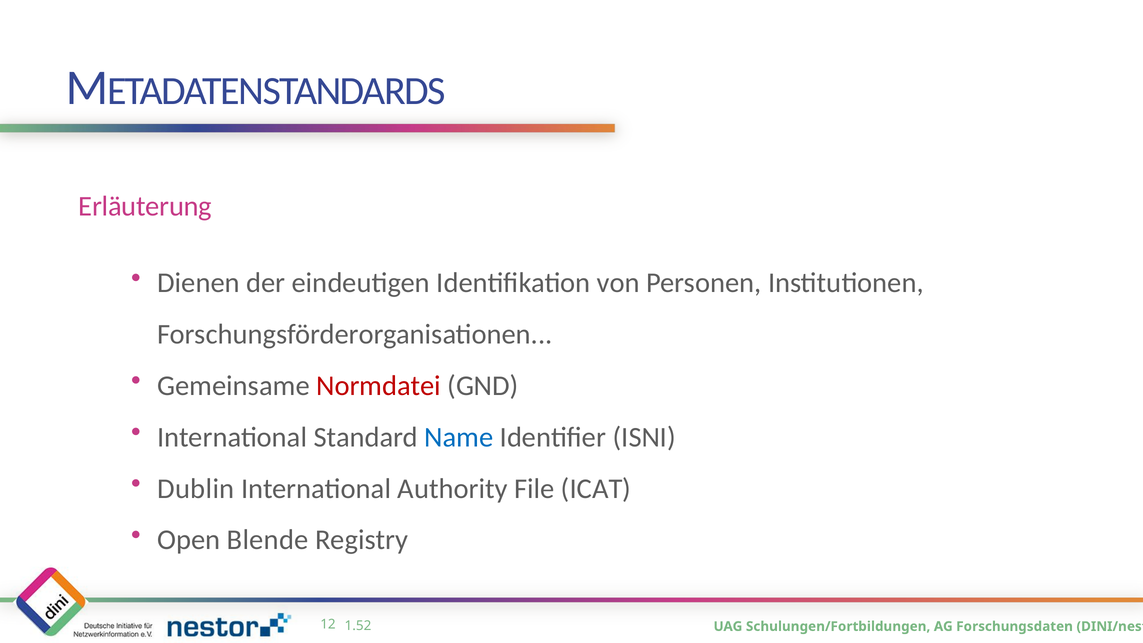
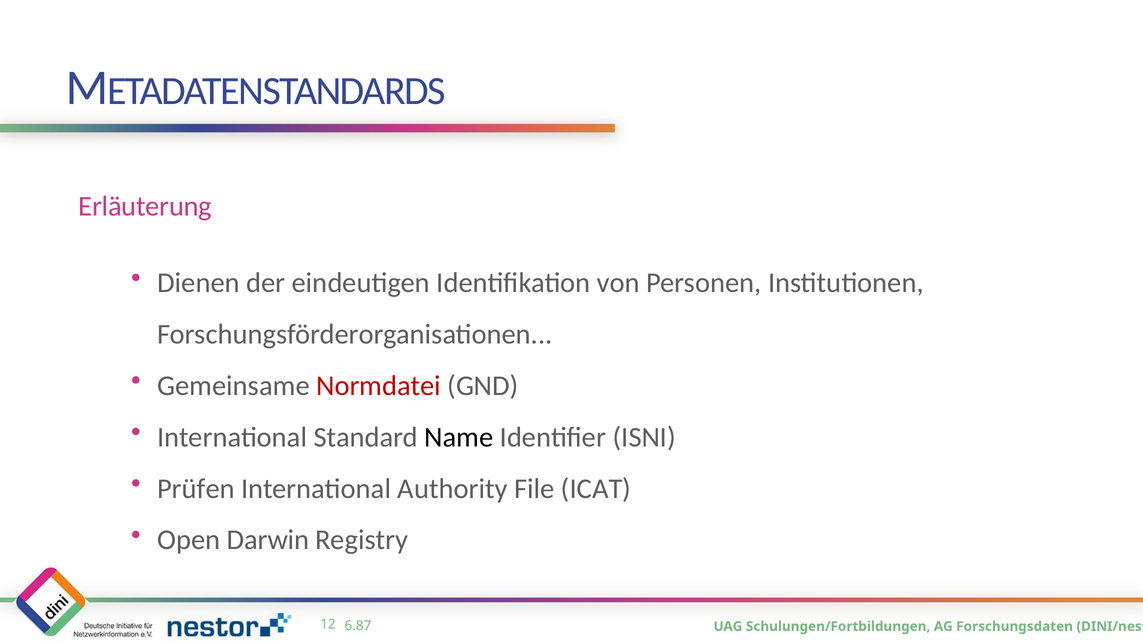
Name colour: blue -> black
Dublin: Dublin -> Prüfen
Blende: Blende -> Darwin
1.52: 1.52 -> 6.87
